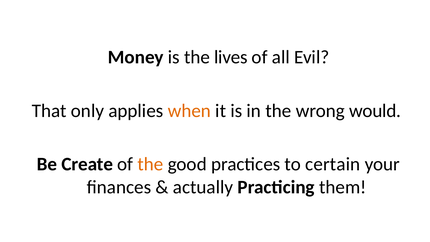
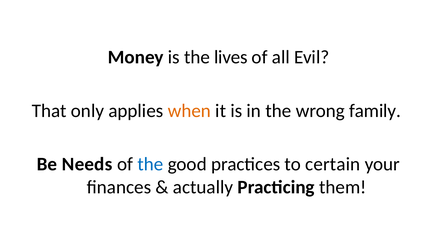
would: would -> family
Create: Create -> Needs
the at (150, 164) colour: orange -> blue
